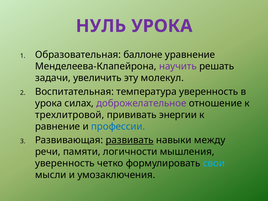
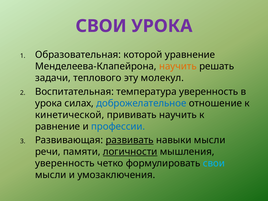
НУЛЬ at (101, 26): НУЛЬ -> СВОИ
баллоне: баллоне -> которой
научить at (178, 66) colour: purple -> orange
увеличить: увеличить -> теплового
доброжелательное colour: purple -> blue
трехлитровой: трехлитровой -> кинетической
прививать энергии: энергии -> научить
навыки между: между -> мысли
логичности underline: none -> present
